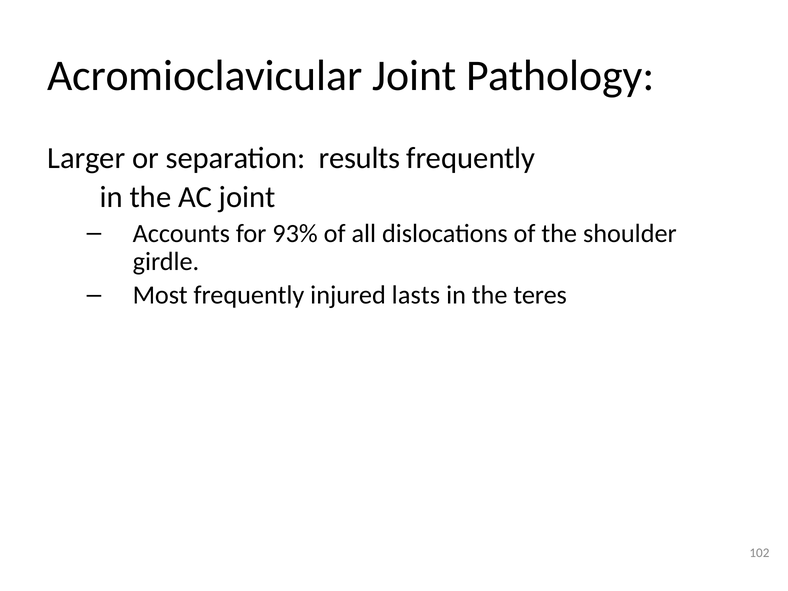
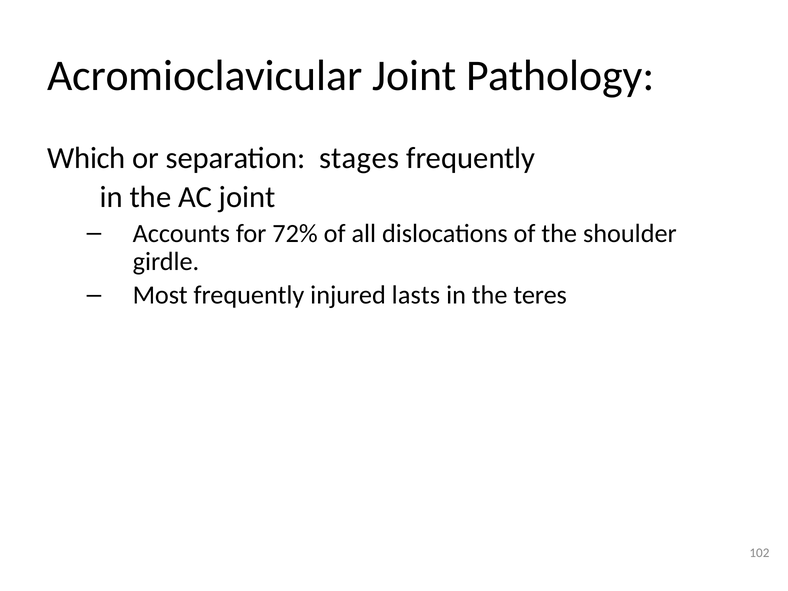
Larger: Larger -> Which
results: results -> stages
93%: 93% -> 72%
